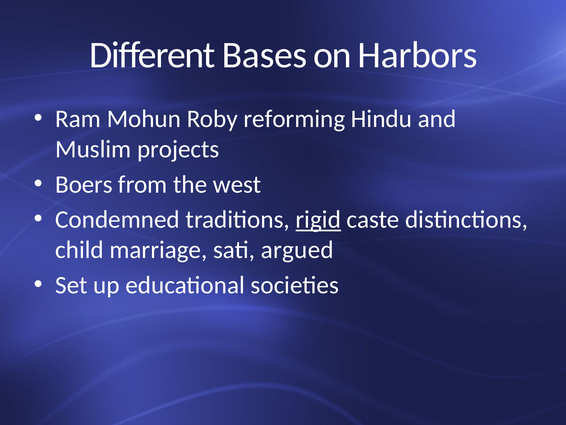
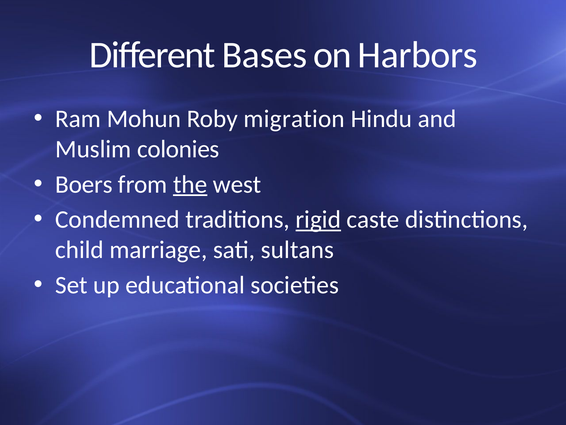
reforming: reforming -> migration
projects: projects -> colonies
the underline: none -> present
argued: argued -> sultans
